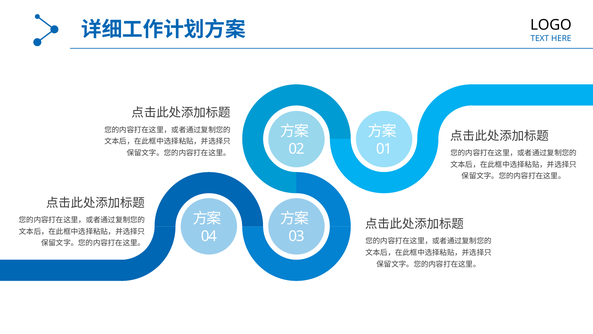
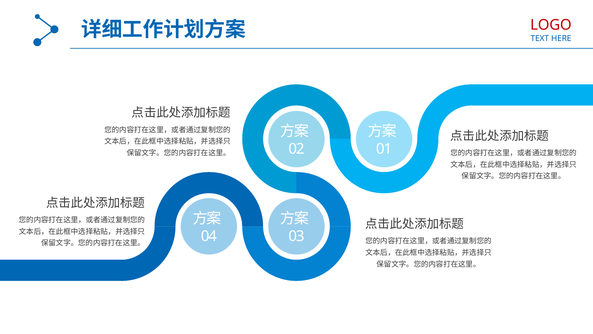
LOGO colour: black -> red
